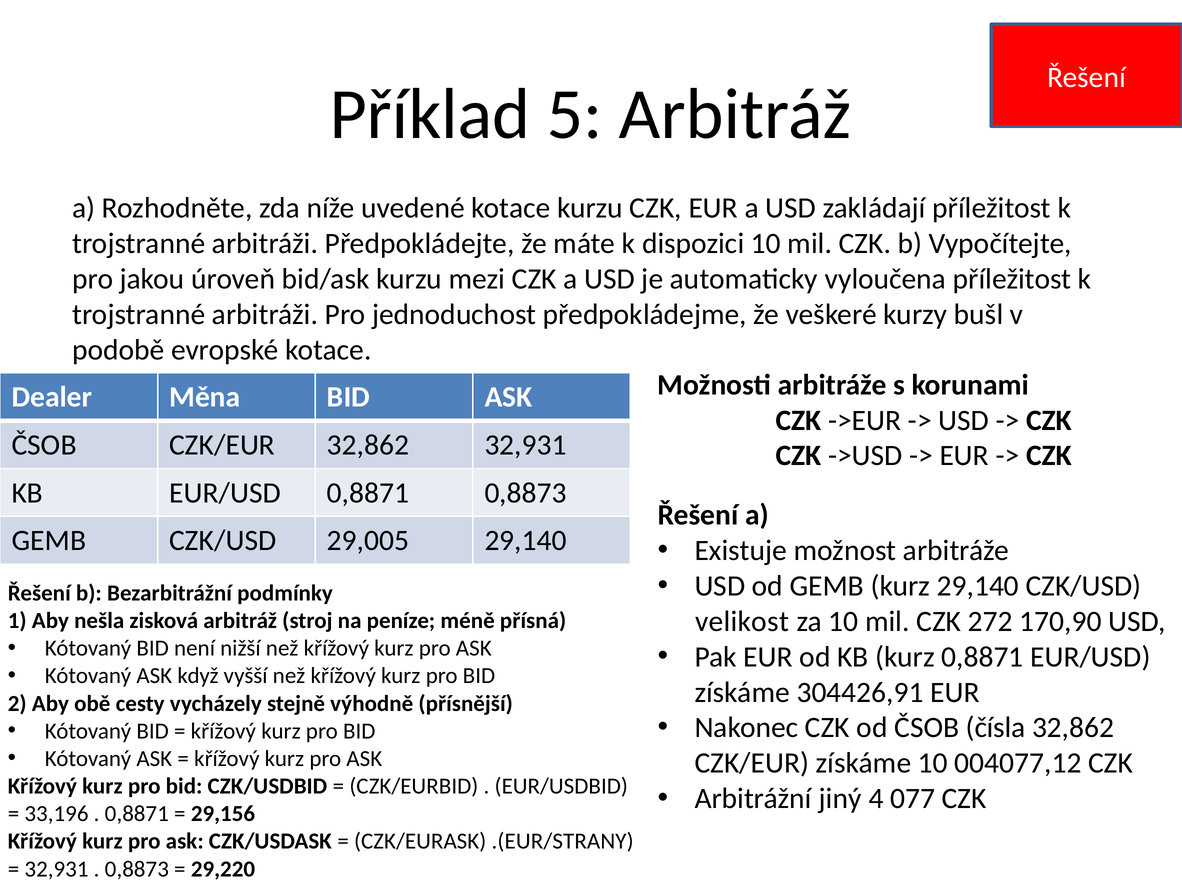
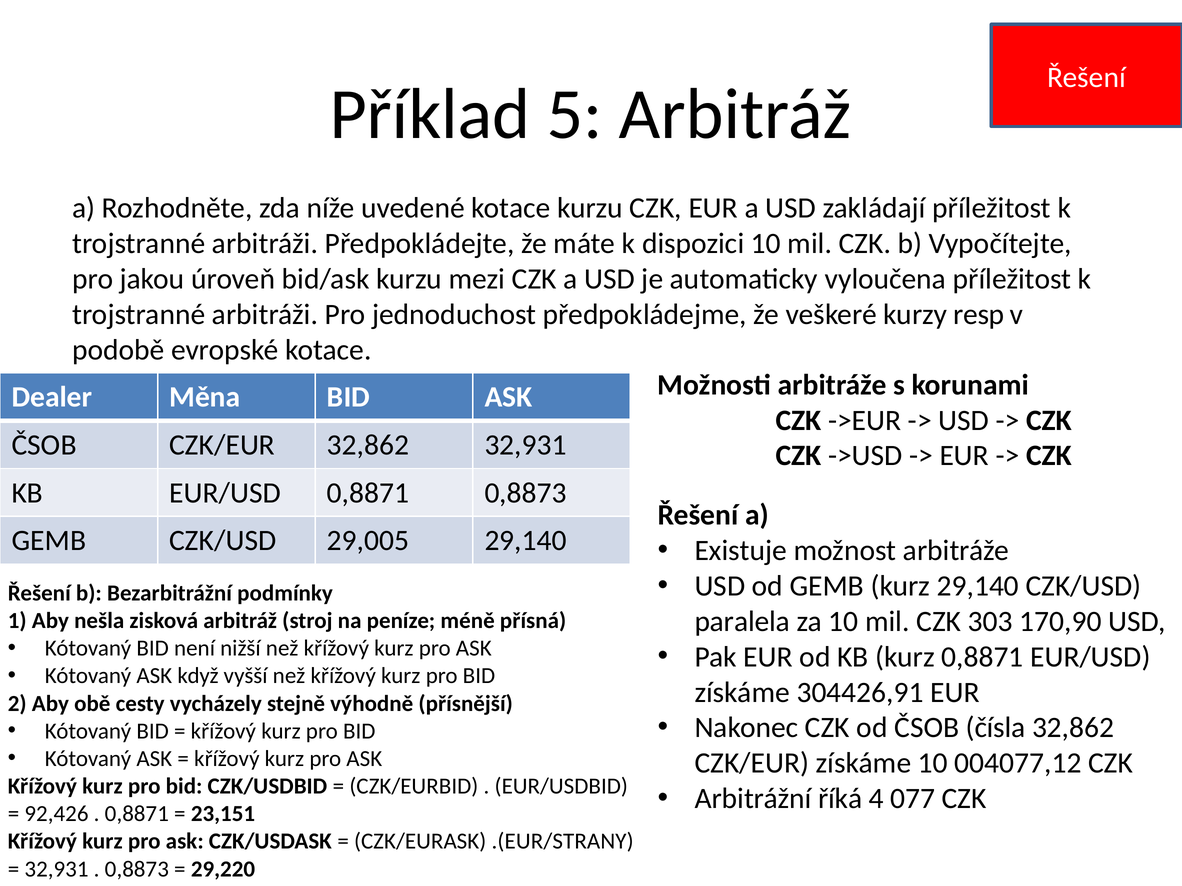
bušl: bušl -> resp
velikost: velikost -> paralela
272: 272 -> 303
jiný: jiný -> říká
33,196: 33,196 -> 92,426
29,156: 29,156 -> 23,151
